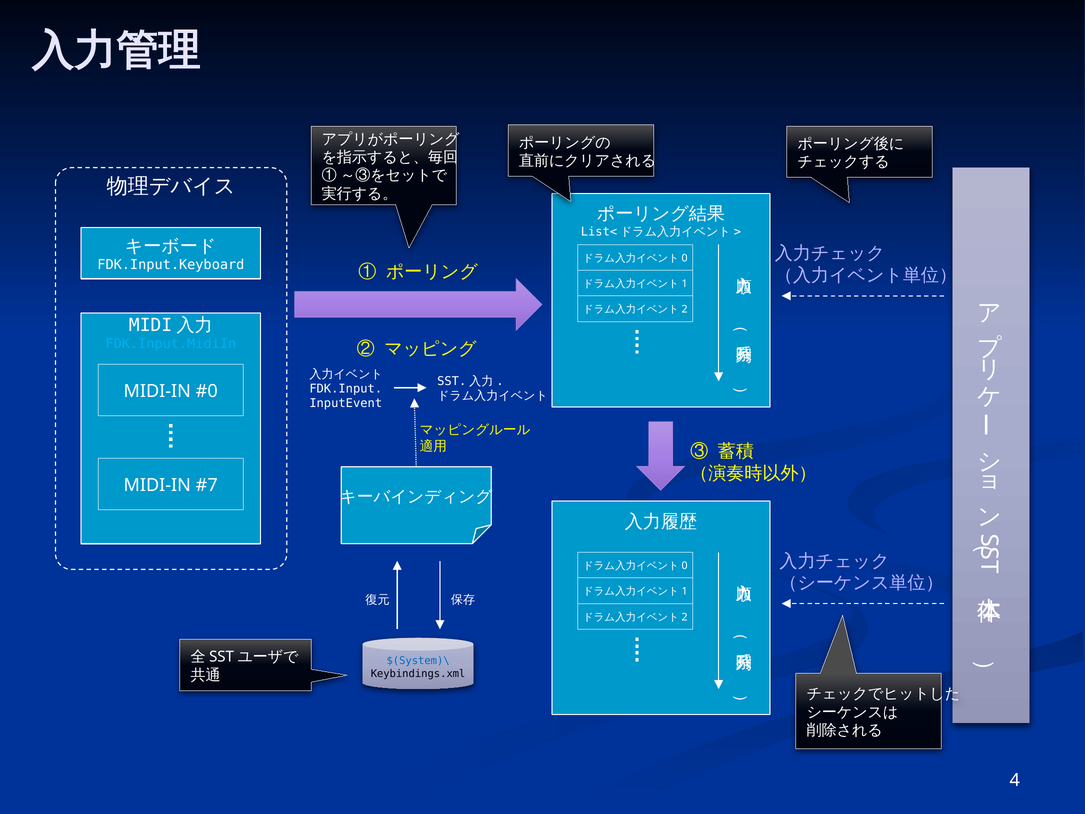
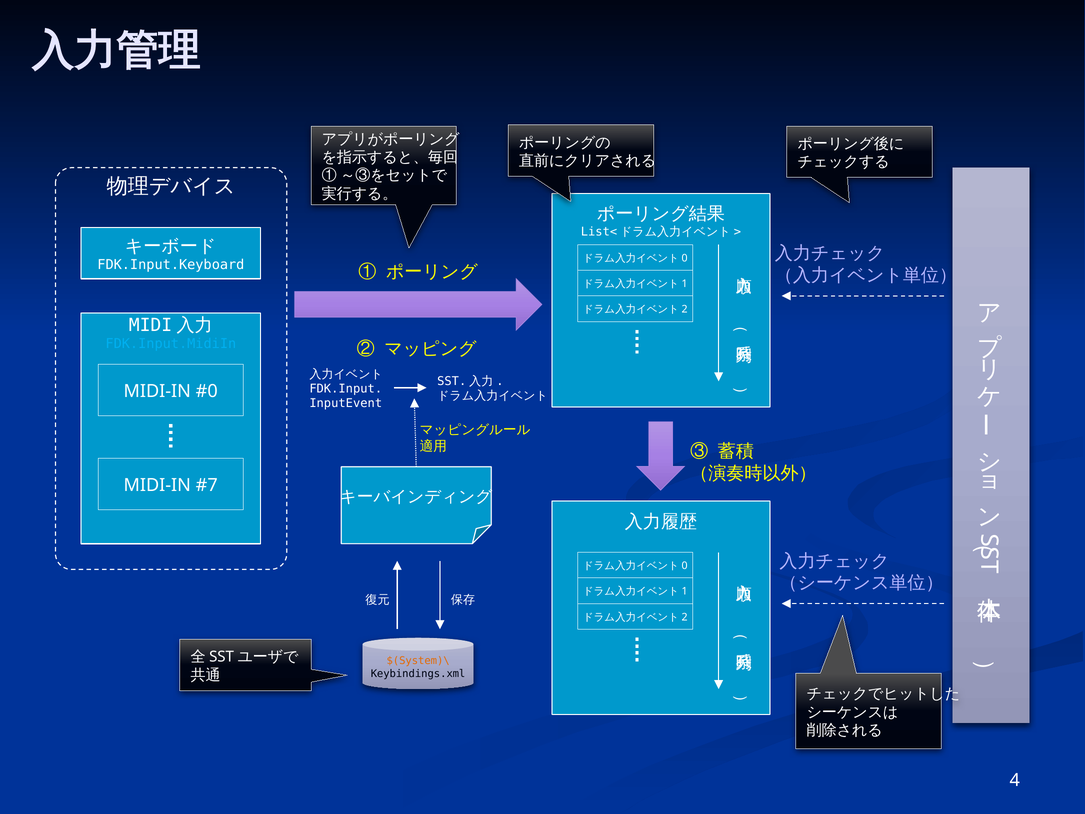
$(System)\ colour: blue -> orange
